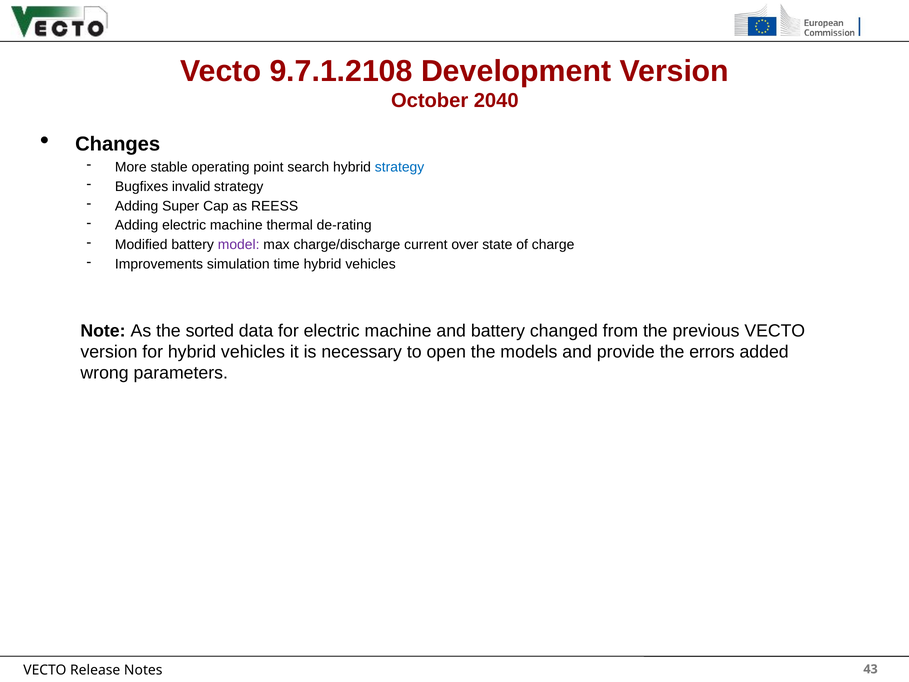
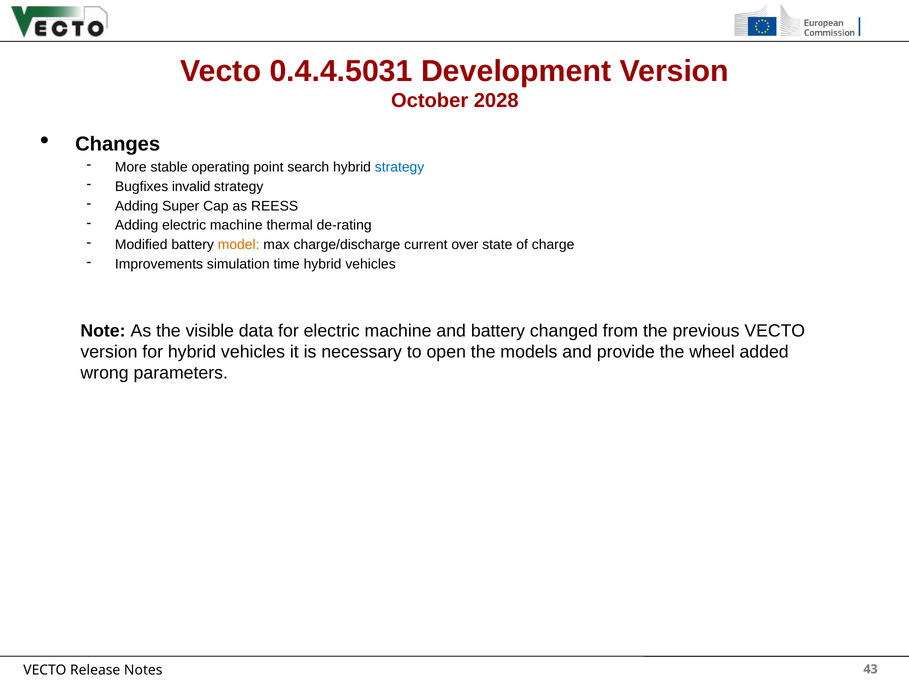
9.7.1.2108: 9.7.1.2108 -> 0.4.4.5031
2040: 2040 -> 2028
model colour: purple -> orange
sorted: sorted -> visible
errors: errors -> wheel
